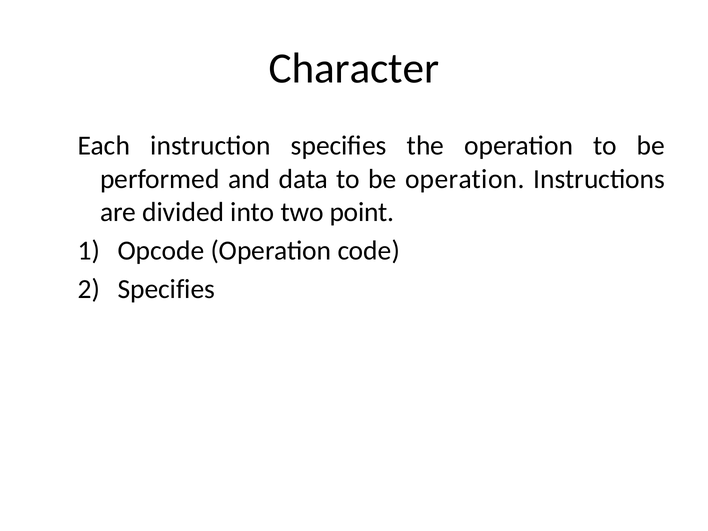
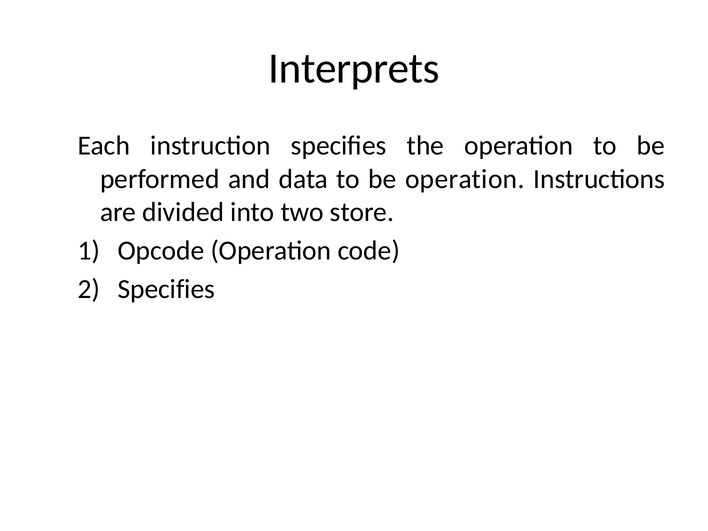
Character: Character -> Interprets
point: point -> store
